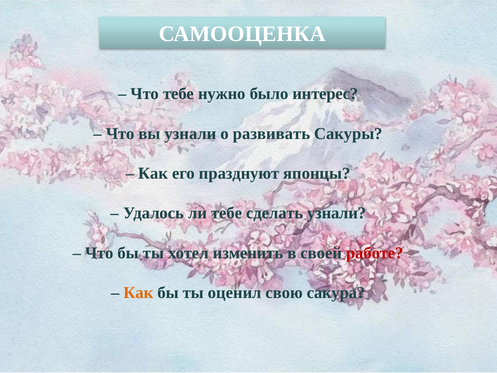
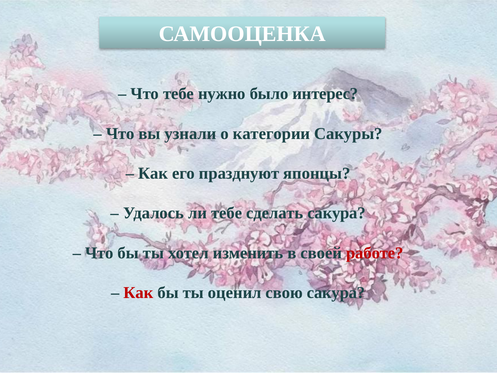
развивать: развивать -> категории
сделать узнали: узнали -> сакура
Как at (139, 293) colour: orange -> red
